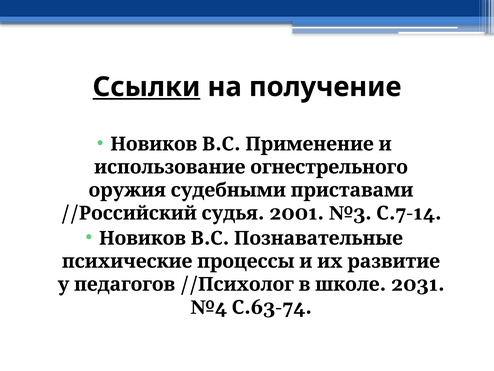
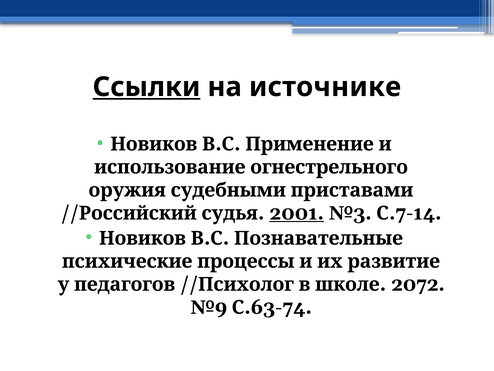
получение: получение -> источнике
2001 underline: none -> present
2031: 2031 -> 2072
№4: №4 -> №9
